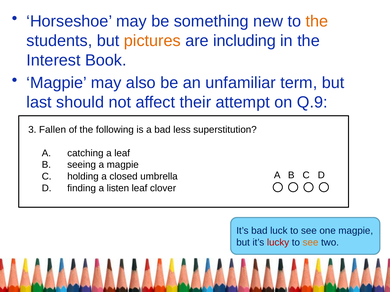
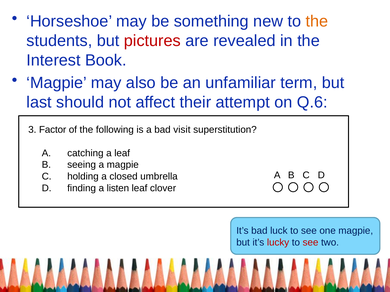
pictures colour: orange -> red
including: including -> revealed
Q.9: Q.9 -> Q.6
Fallen: Fallen -> Factor
less: less -> visit
see at (311, 243) colour: orange -> red
